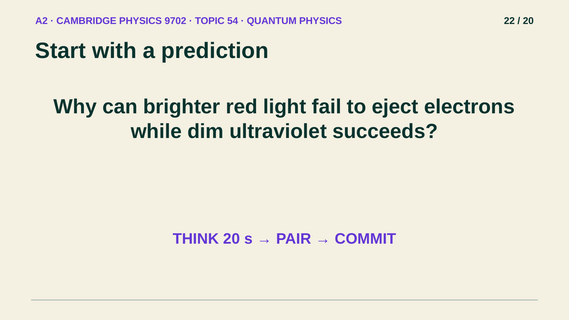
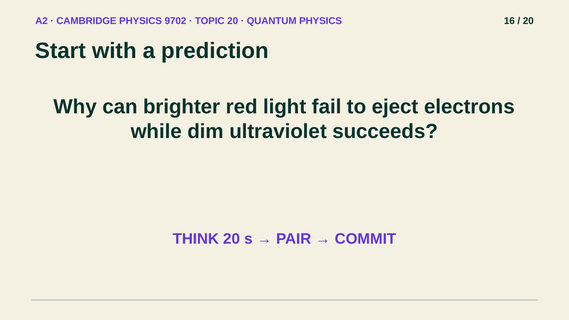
TOPIC 54: 54 -> 20
22: 22 -> 16
